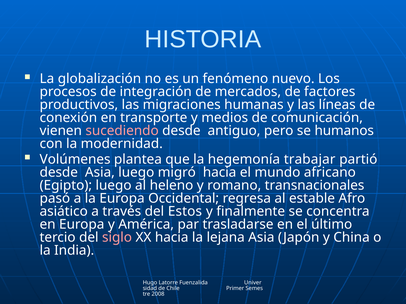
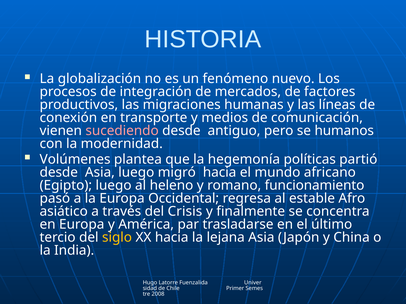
trabajar: trabajar -> políticas
transnacionales: transnacionales -> funcionamiento
Estos: Estos -> Crisis
siglo colour: pink -> yellow
